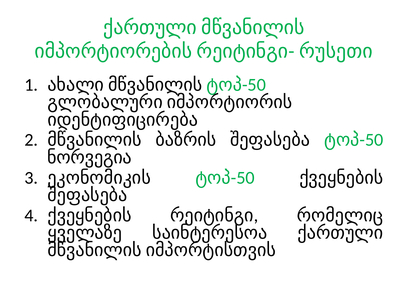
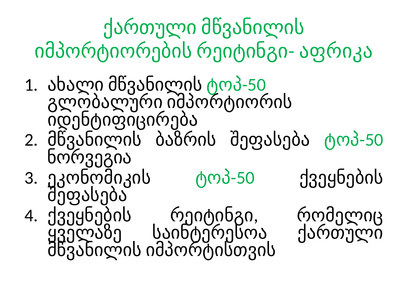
რუსეთი: რუსეთი -> აფრიკა
